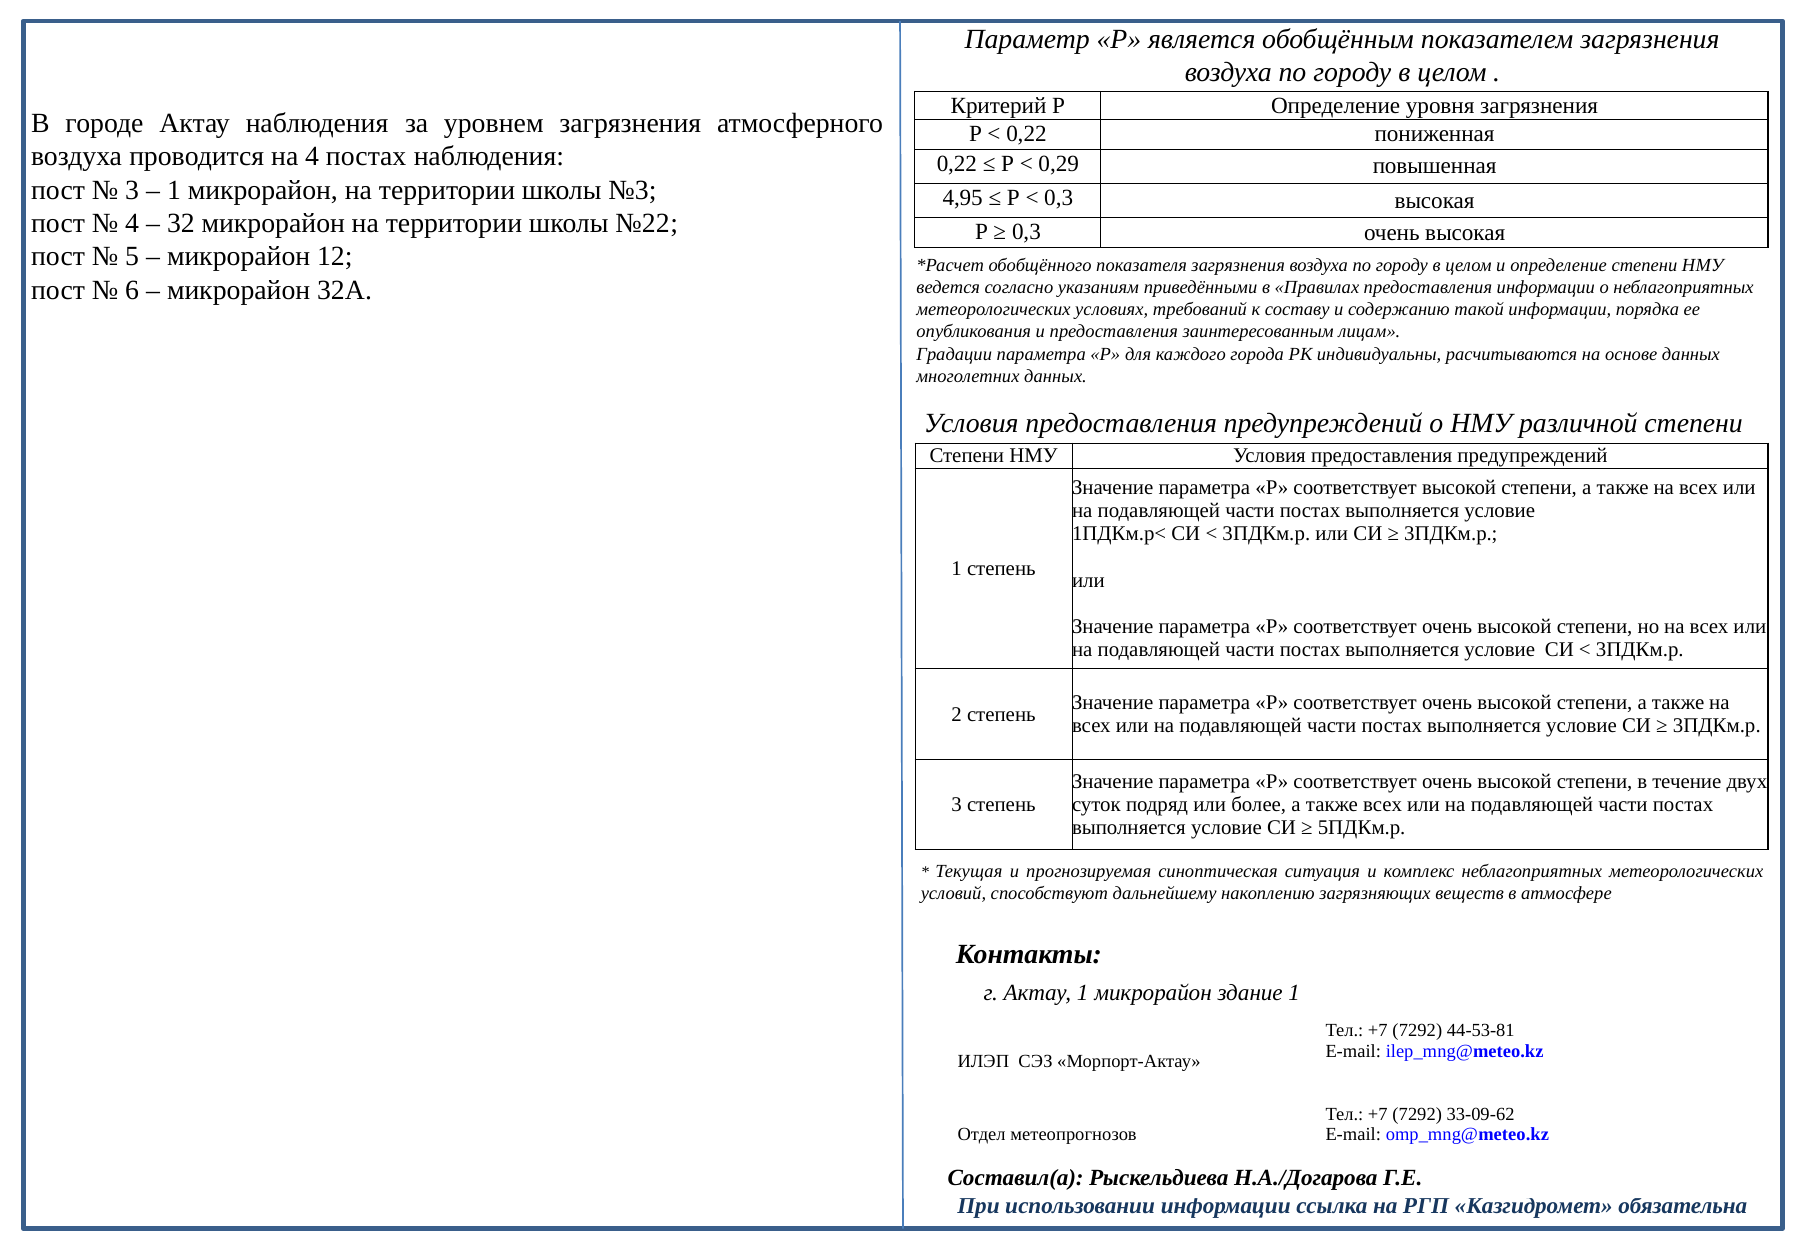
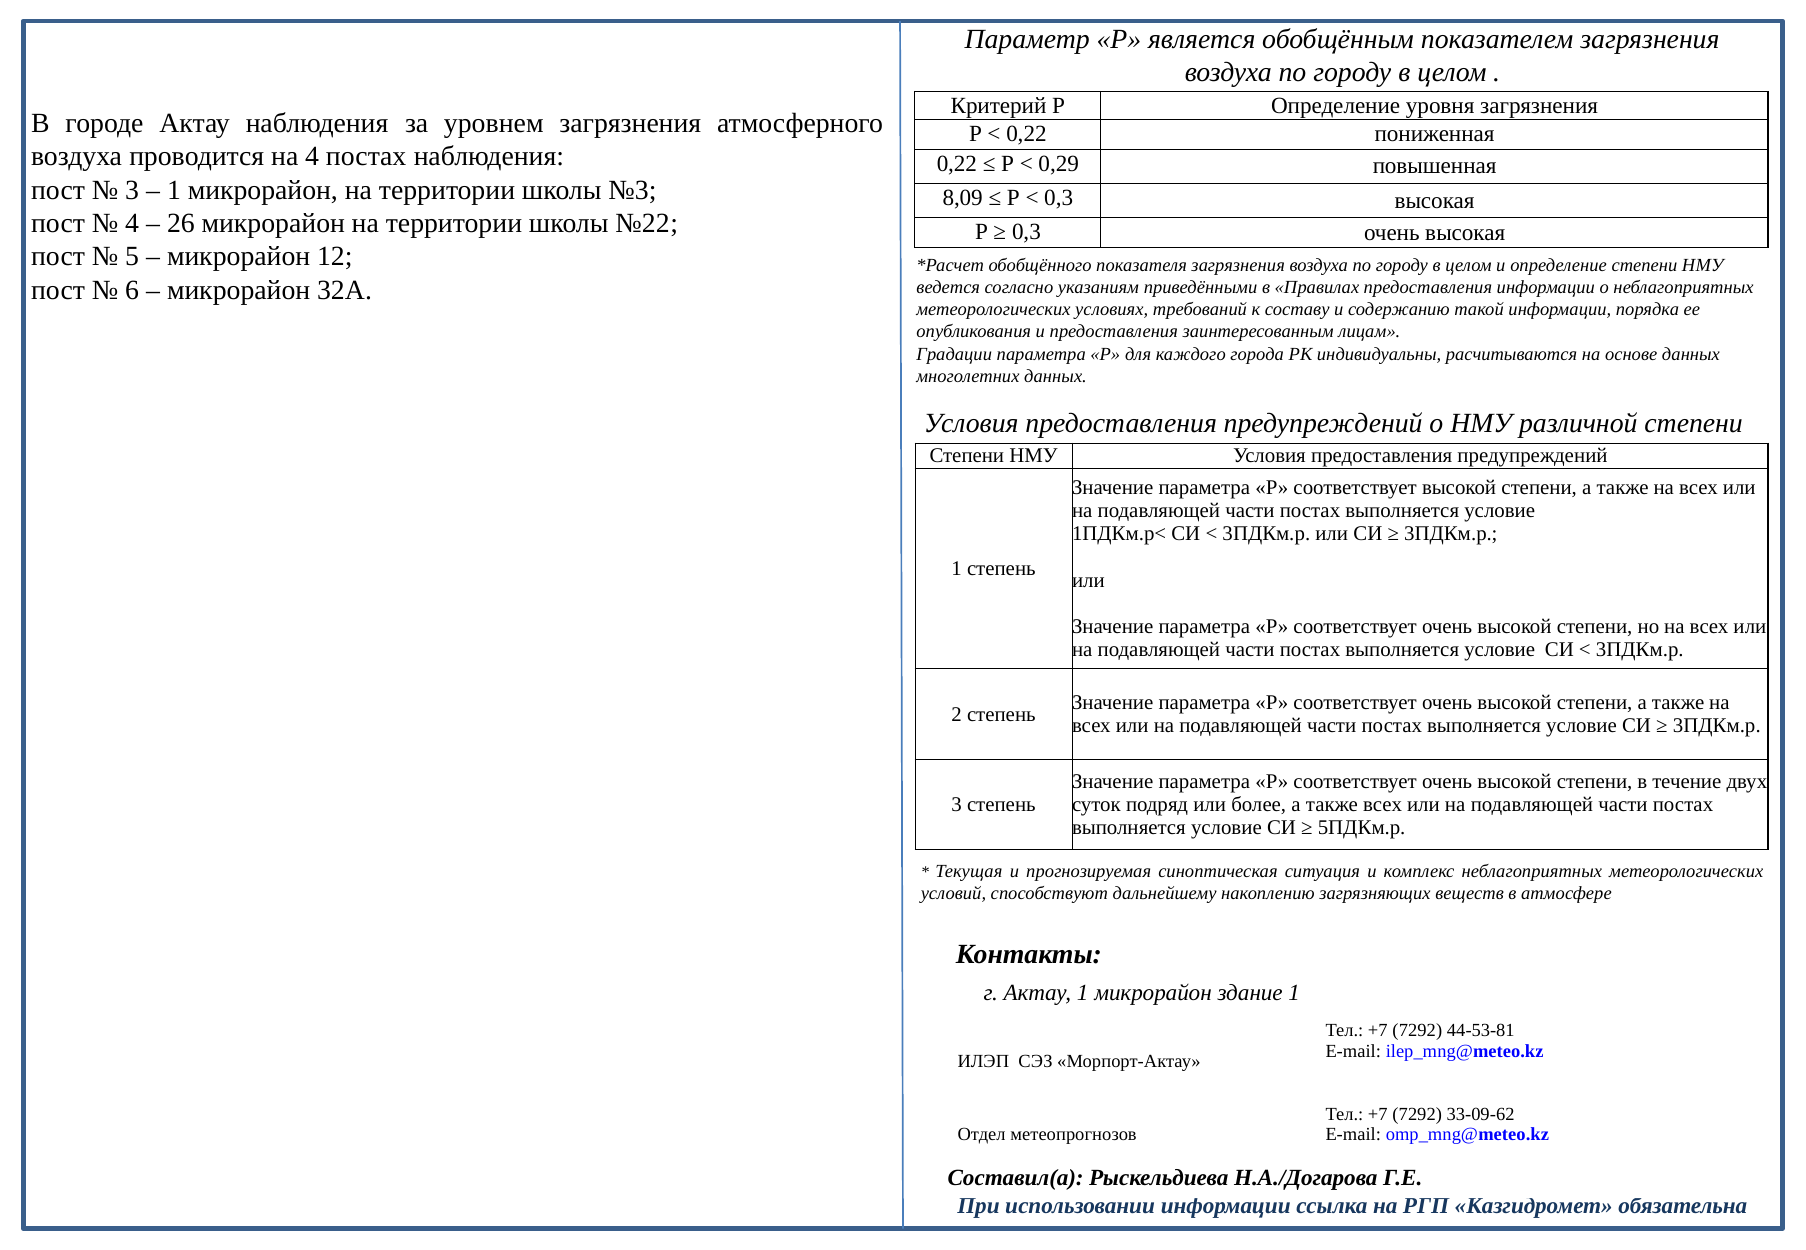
4,95: 4,95 -> 8,09
32: 32 -> 26
